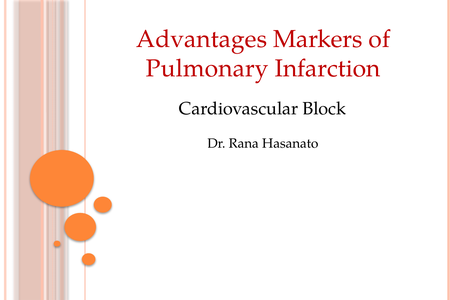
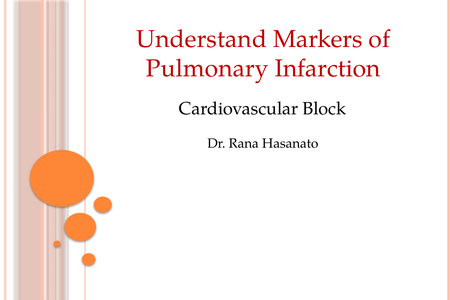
Advantages: Advantages -> Understand
